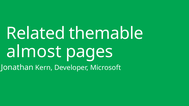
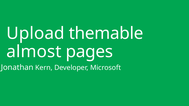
Related: Related -> Upload
